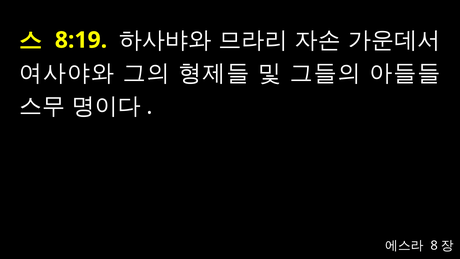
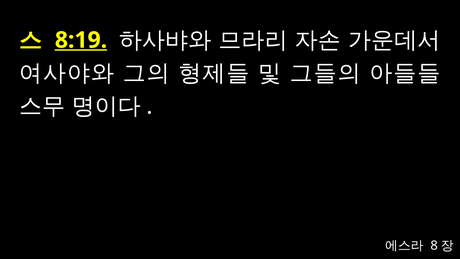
8:19 underline: none -> present
